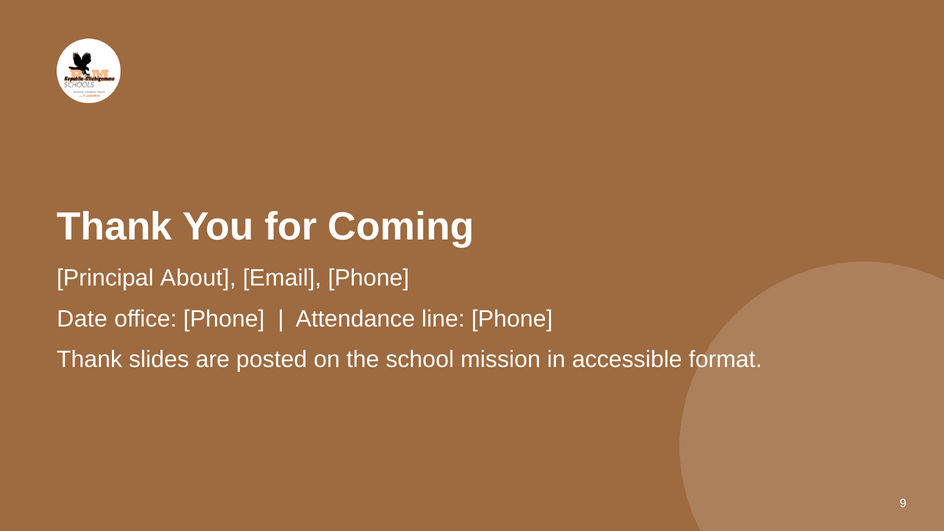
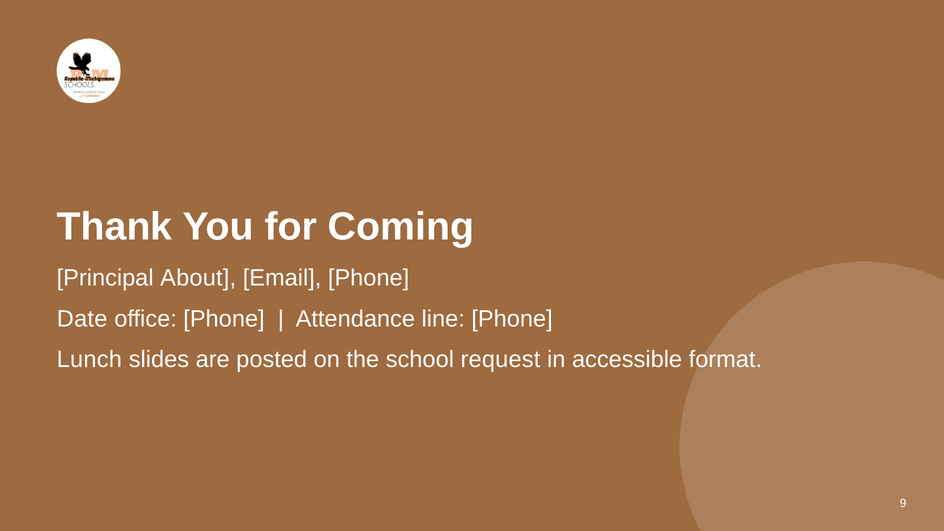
Thank at (89, 360): Thank -> Lunch
mission: mission -> request
